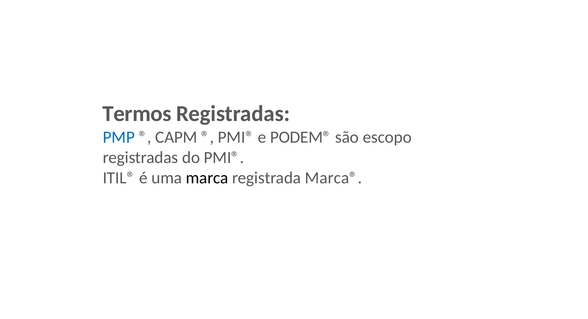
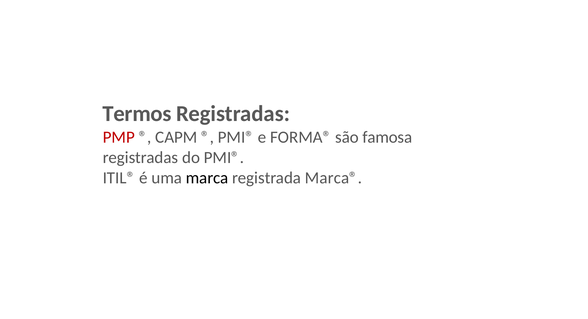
PMP colour: blue -> red
PODEM®: PODEM® -> FORMA®
escopo: escopo -> famosa
